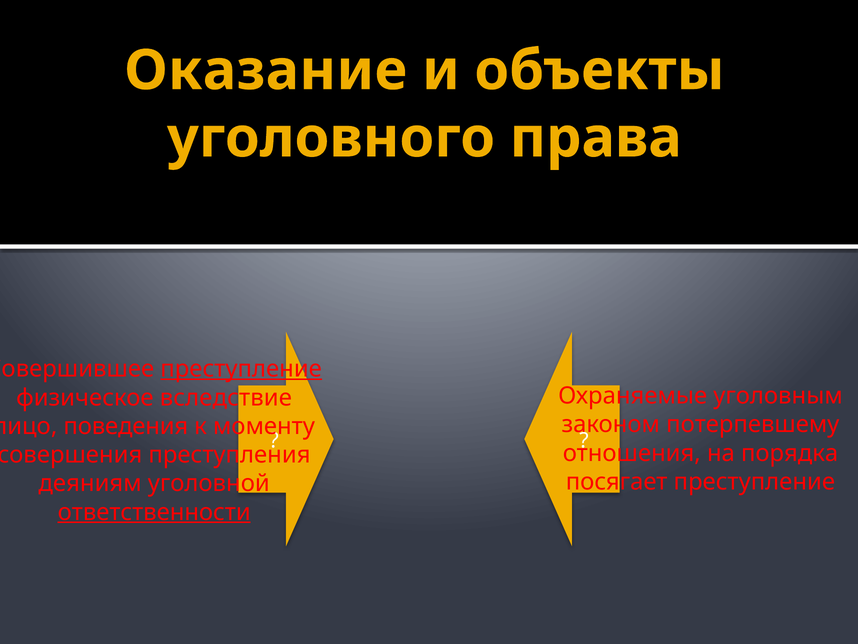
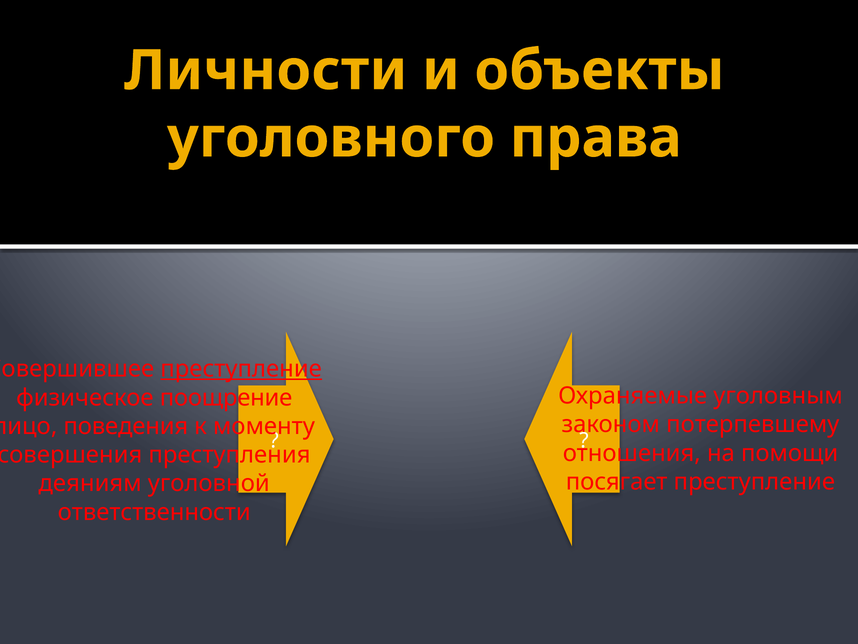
Оказание: Оказание -> Личности
вследствие: вследствие -> поощрение
порядка: порядка -> помощи
ответственности underline: present -> none
